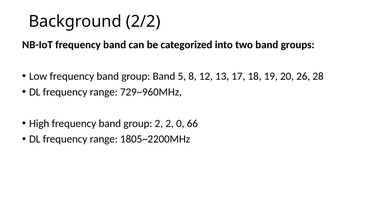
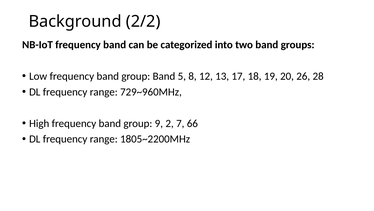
group 2: 2 -> 9
0: 0 -> 7
